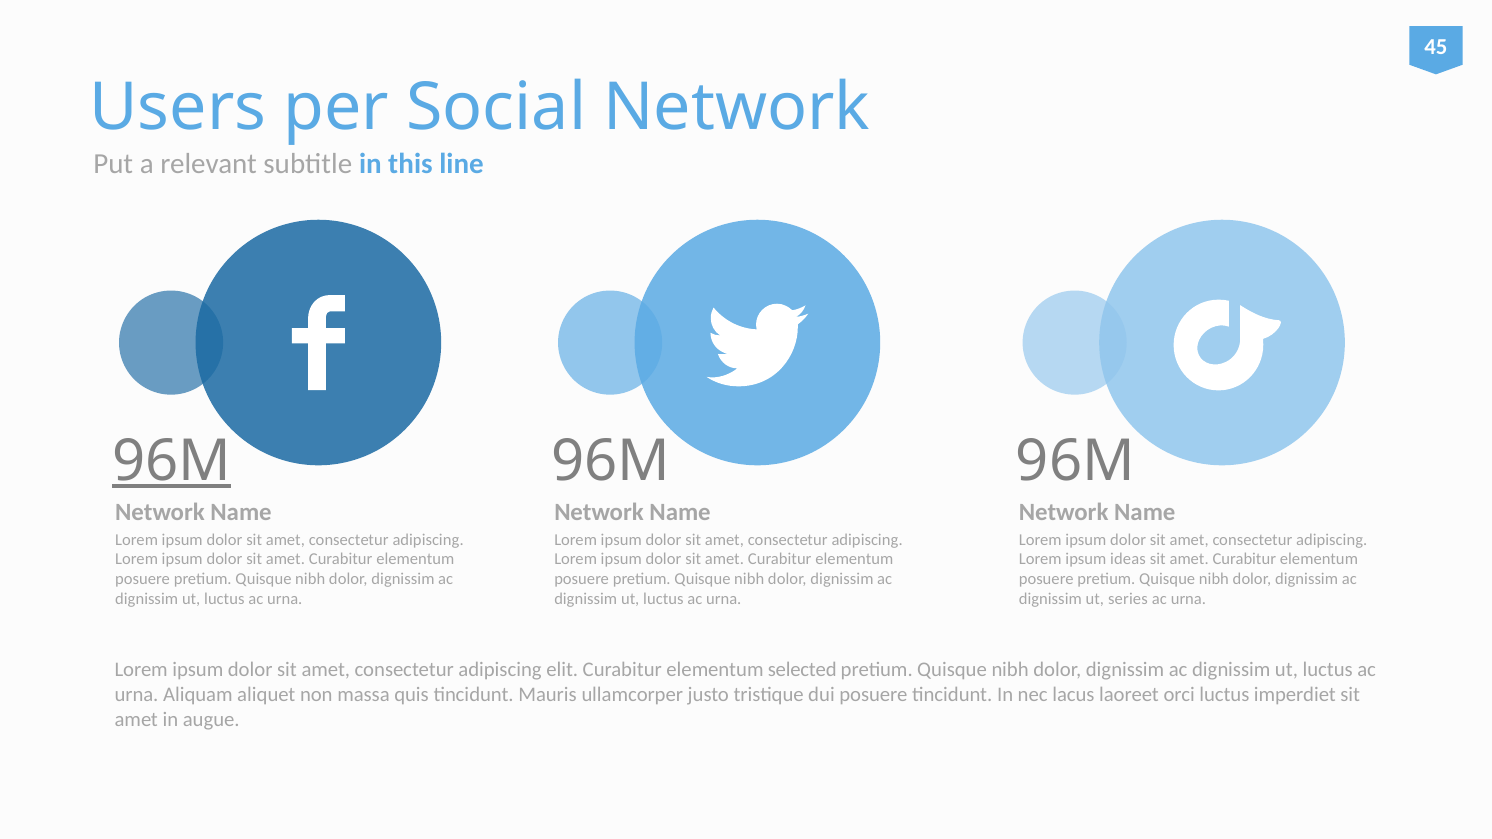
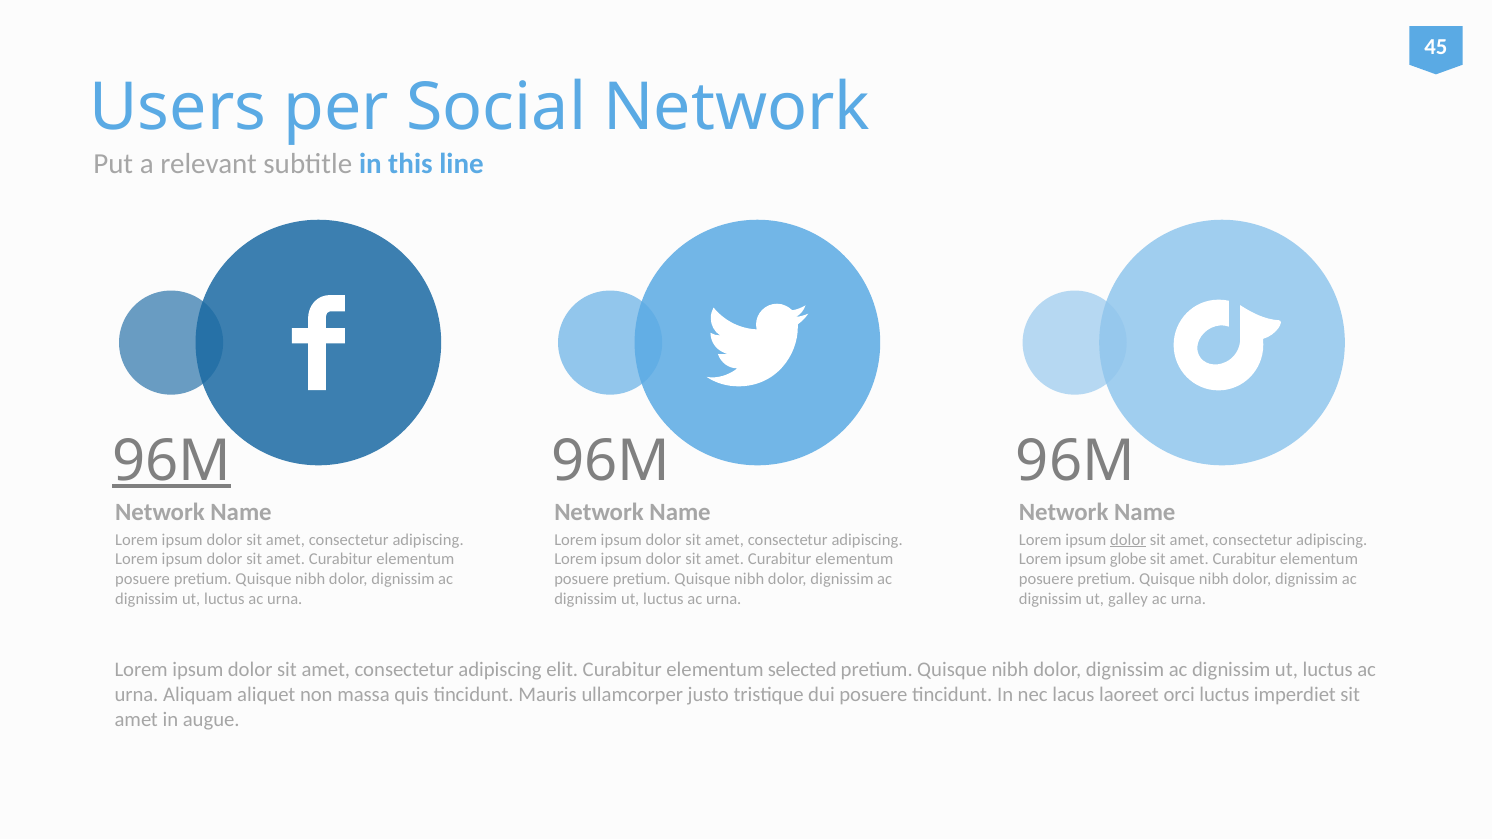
dolor at (1128, 540) underline: none -> present
ideas: ideas -> globe
series: series -> galley
